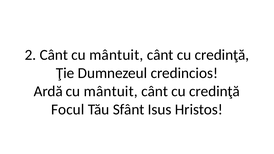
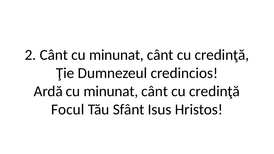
Cânt cu mântuit: mântuit -> minunat
mântuit at (111, 91): mântuit -> minunat
